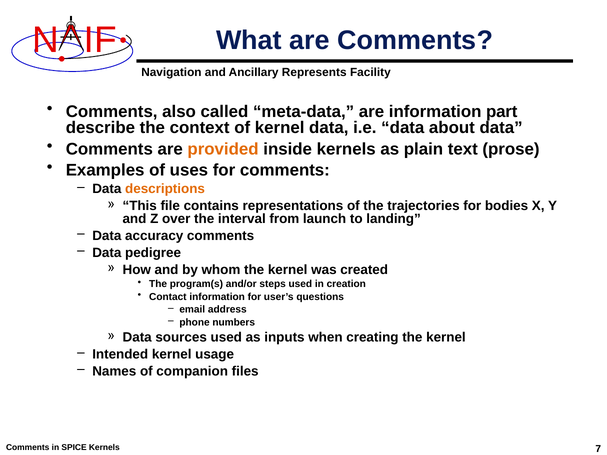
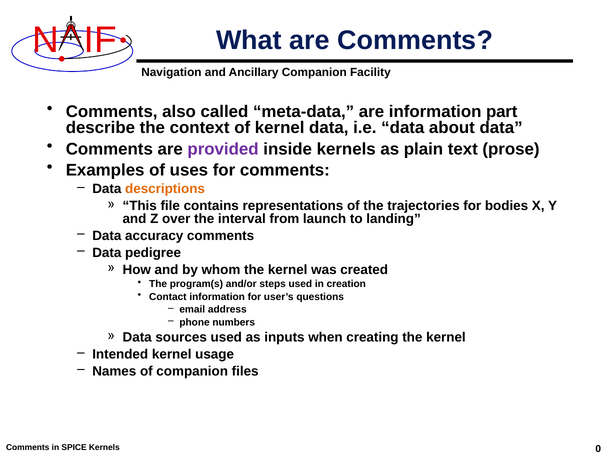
Represents at (314, 72): Represents -> Companion
provided colour: orange -> purple
7: 7 -> 0
